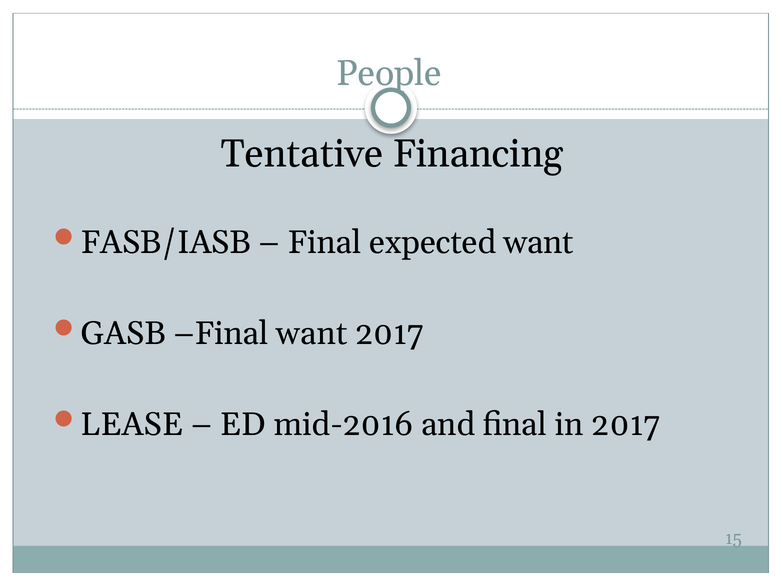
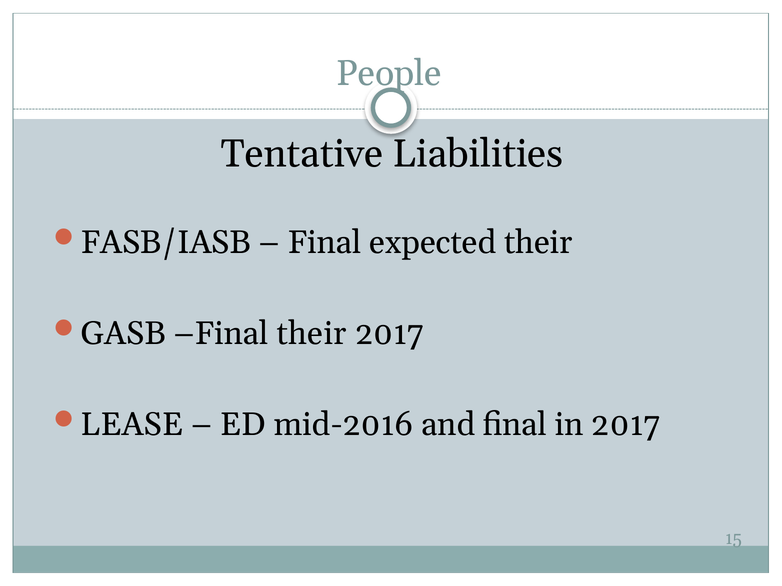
Financing: Financing -> Liabilities
expected want: want -> their
Final want: want -> their
